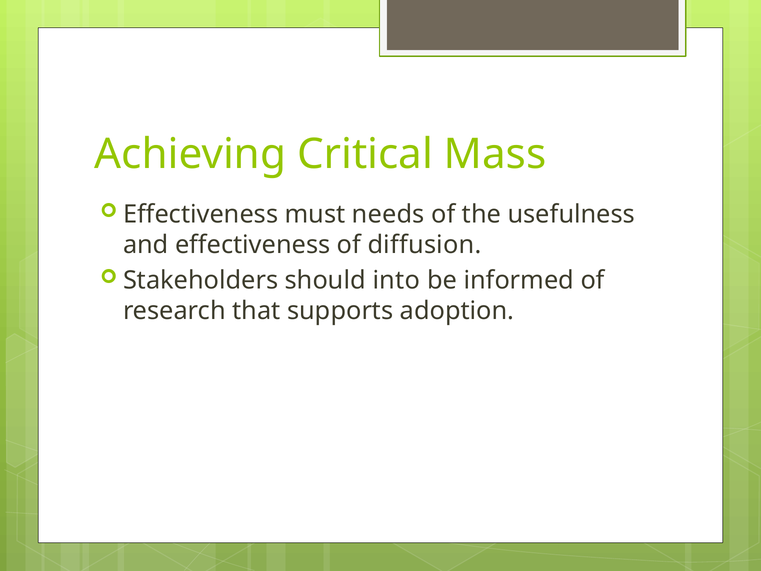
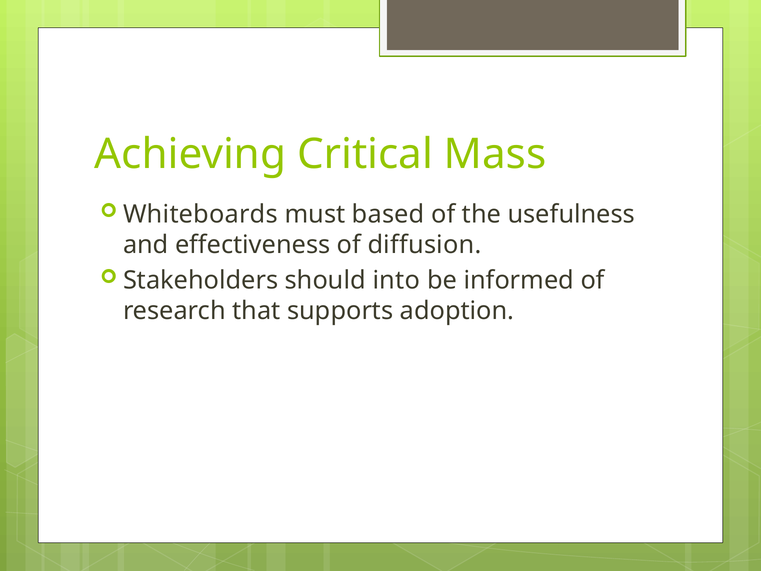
Effectiveness at (201, 214): Effectiveness -> Whiteboards
needs: needs -> based
